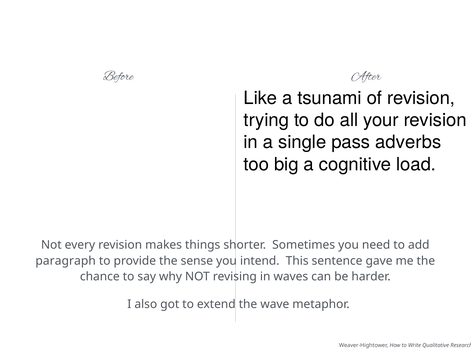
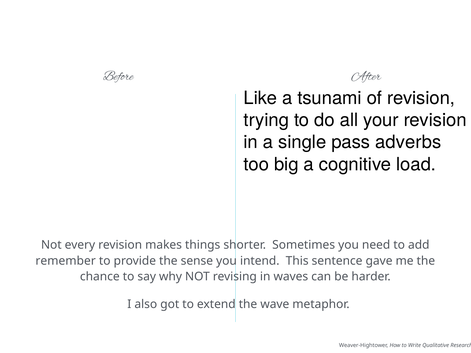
paragraph: paragraph -> remember
